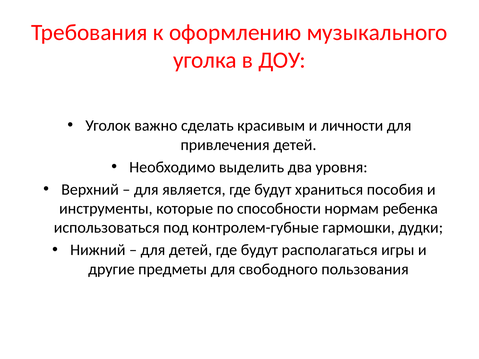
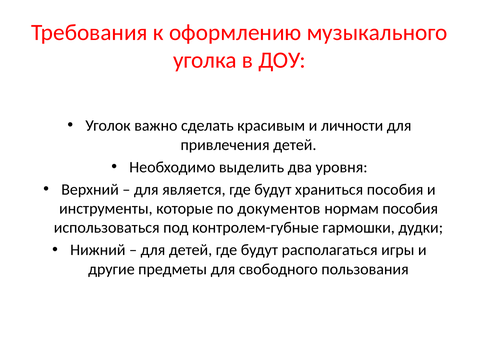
способности: способности -> документов
нормам ребенка: ребенка -> пособия
